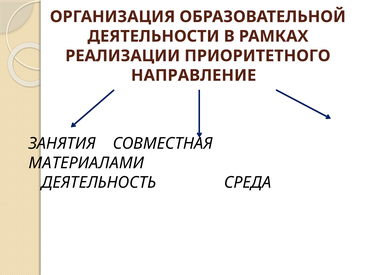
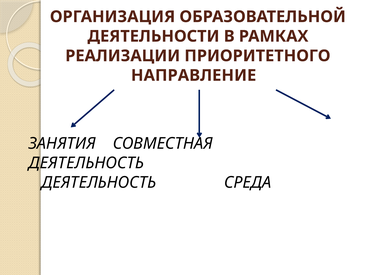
МАТЕРИАЛАМИ at (86, 163): МАТЕРИАЛАМИ -> ДЕЯТЕЛЬНОСТЬ
